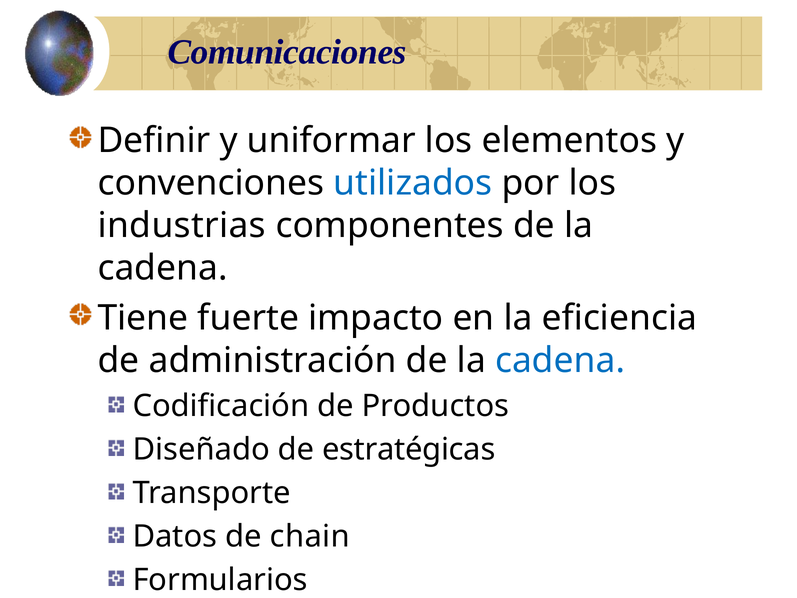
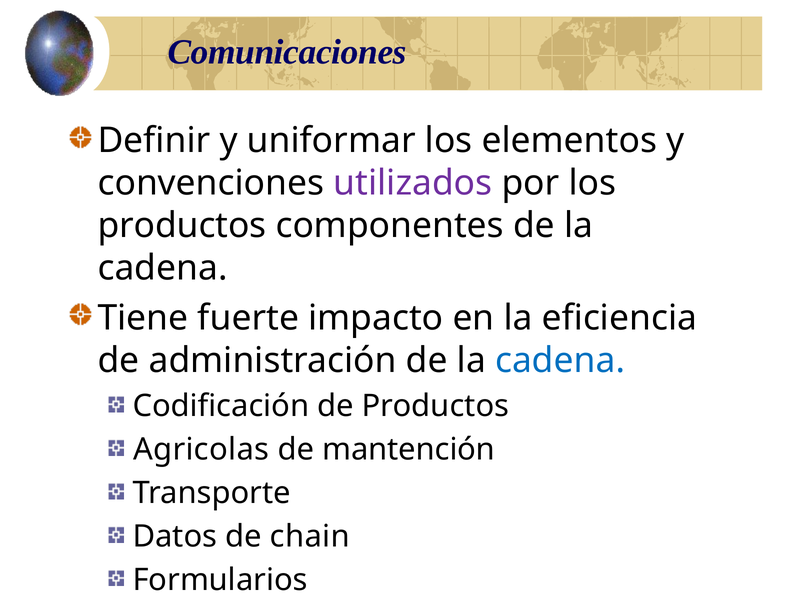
utilizados colour: blue -> purple
industrias at (182, 226): industrias -> productos
Diseñado: Diseñado -> Agricolas
estratégicas: estratégicas -> mantención
